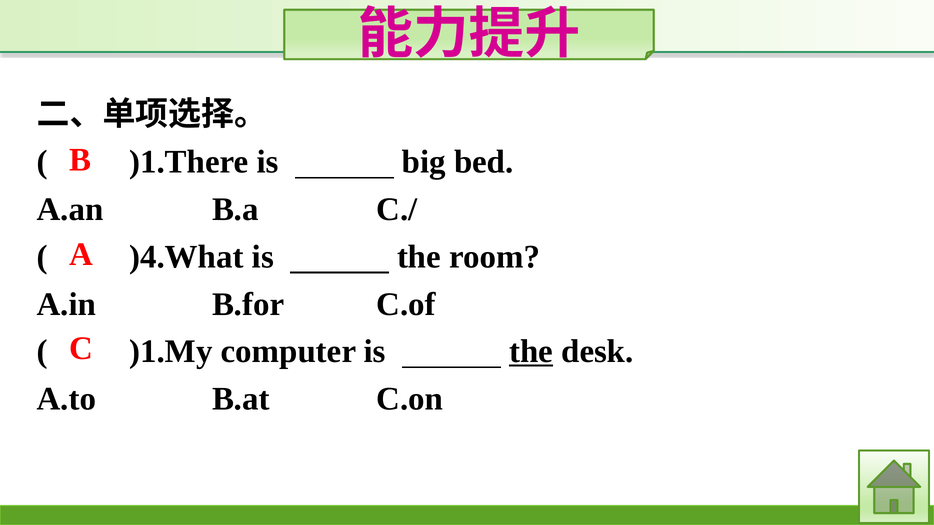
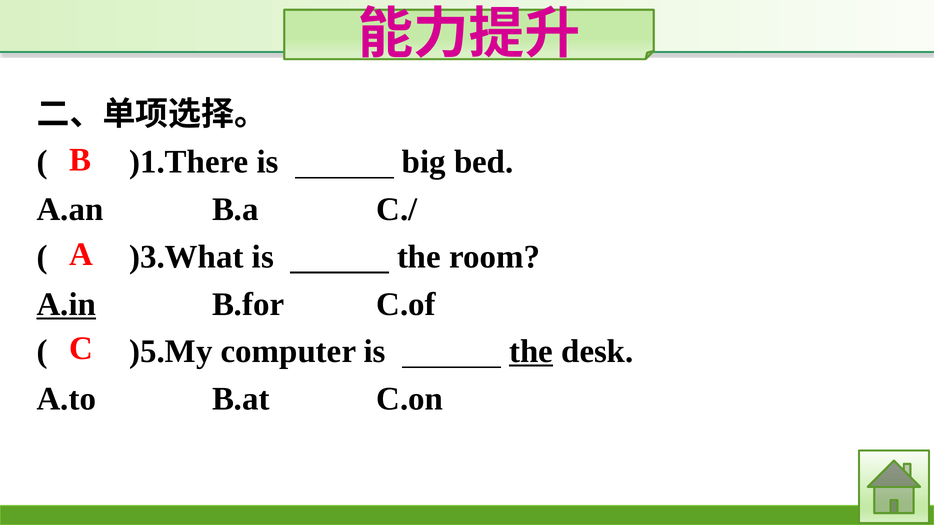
)4.What: )4.What -> )3.What
A.in underline: none -> present
)1.My: )1.My -> )5.My
